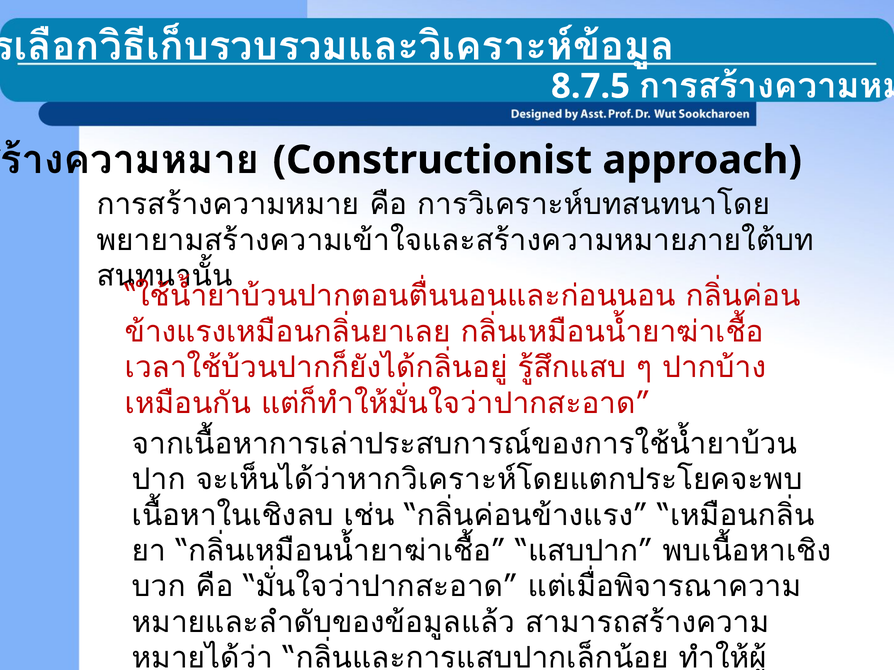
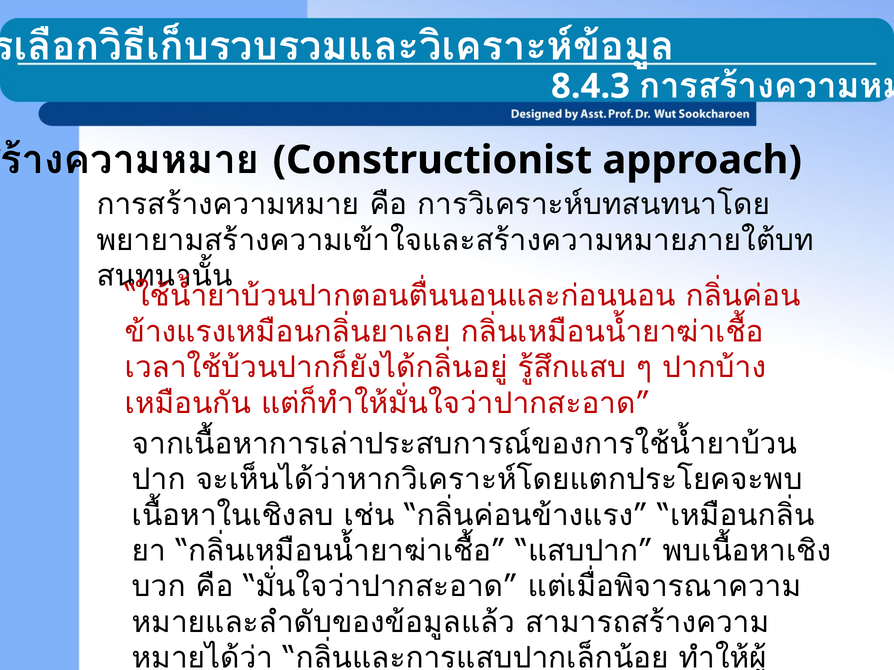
8.7.5: 8.7.5 -> 8.4.3
